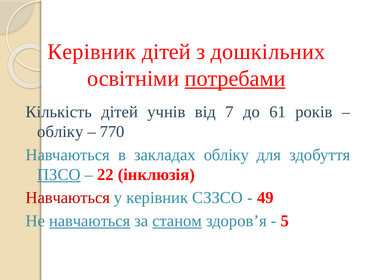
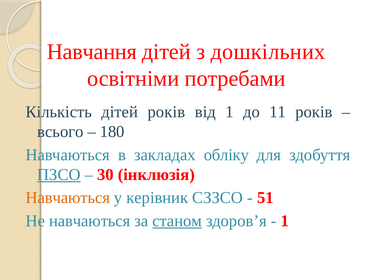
Керівник at (92, 52): Керівник -> Навчання
потребами underline: present -> none
дітей учнів: учнів -> років
від 7: 7 -> 1
61: 61 -> 11
обліку at (60, 132): обліку -> всього
770: 770 -> 180
22: 22 -> 30
Навчаються at (68, 198) colour: red -> orange
49: 49 -> 51
навчаються at (90, 221) underline: present -> none
5 at (285, 221): 5 -> 1
